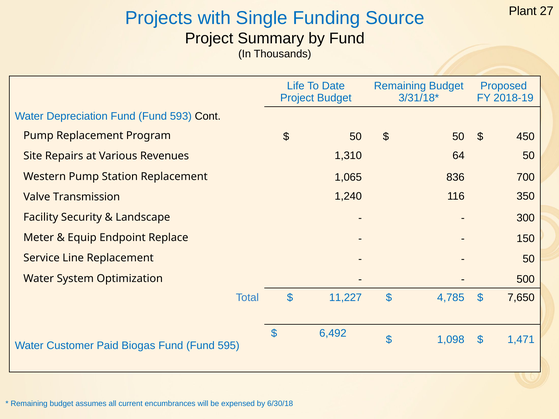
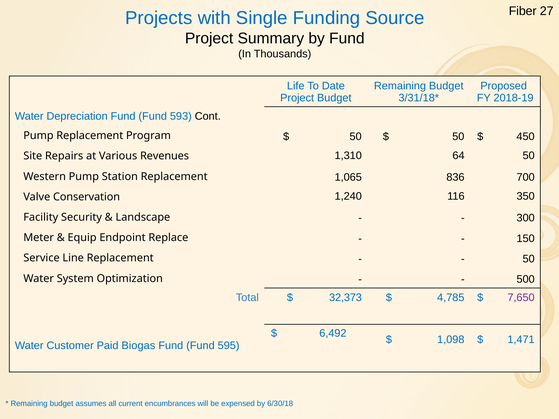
Plant: Plant -> Fiber
Transmission: Transmission -> Conservation
11,227: 11,227 -> 32,373
7,650 colour: black -> purple
